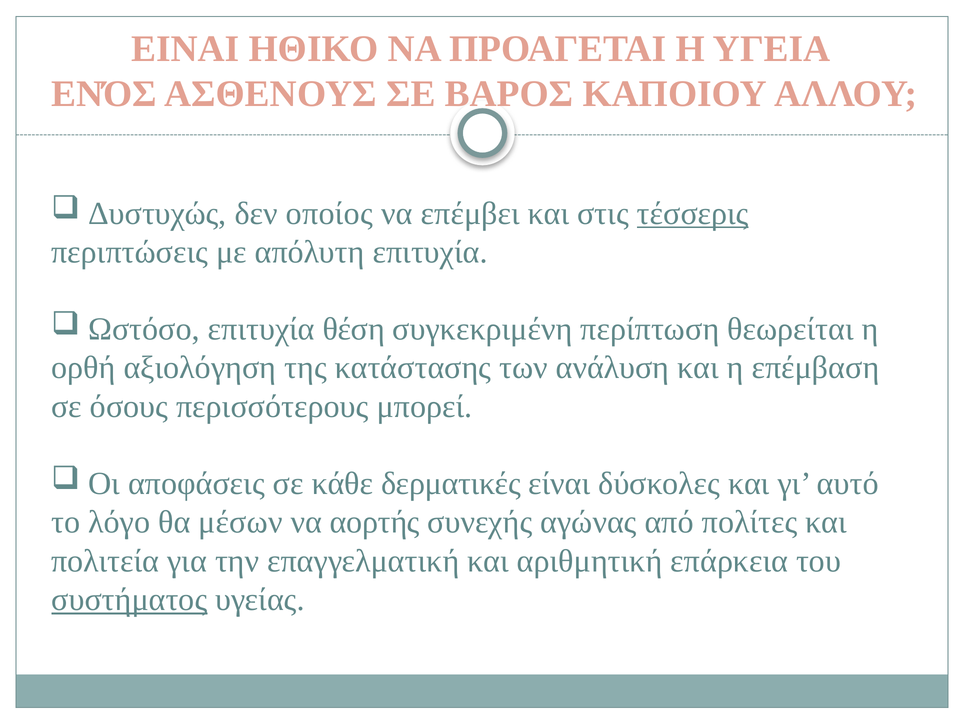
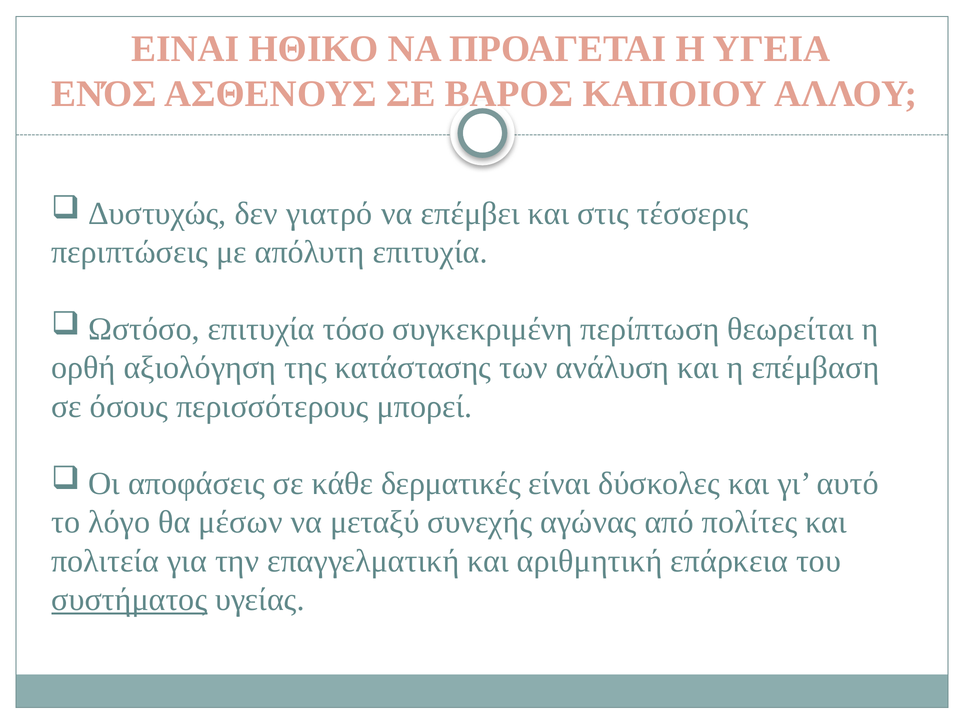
οποίος: οποίος -> γιατρό
τέσσερις underline: present -> none
θέση: θέση -> τόσο
αορτής: αορτής -> μεταξύ
